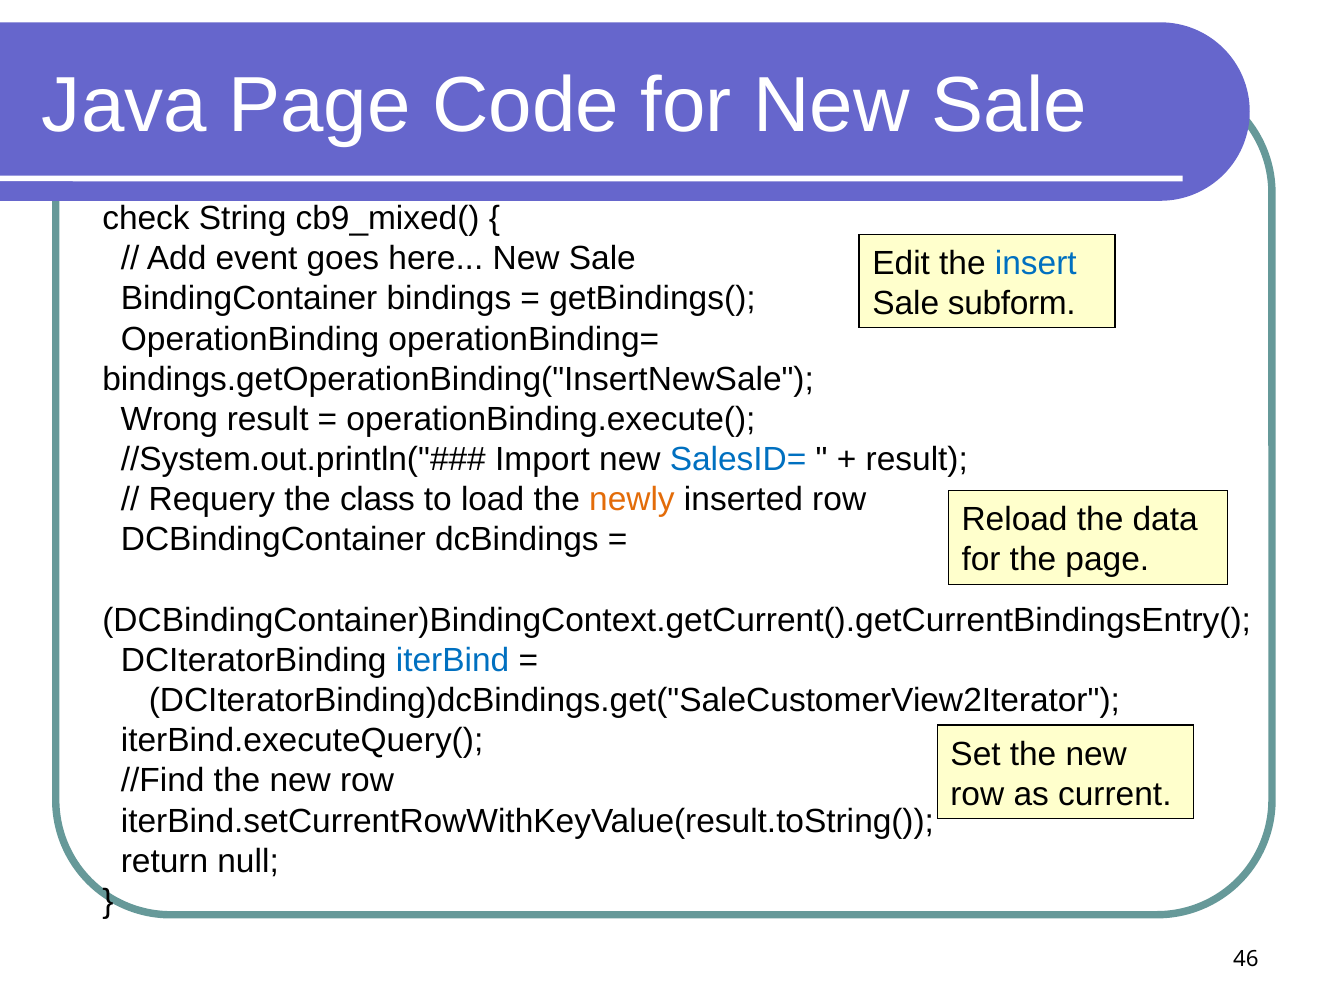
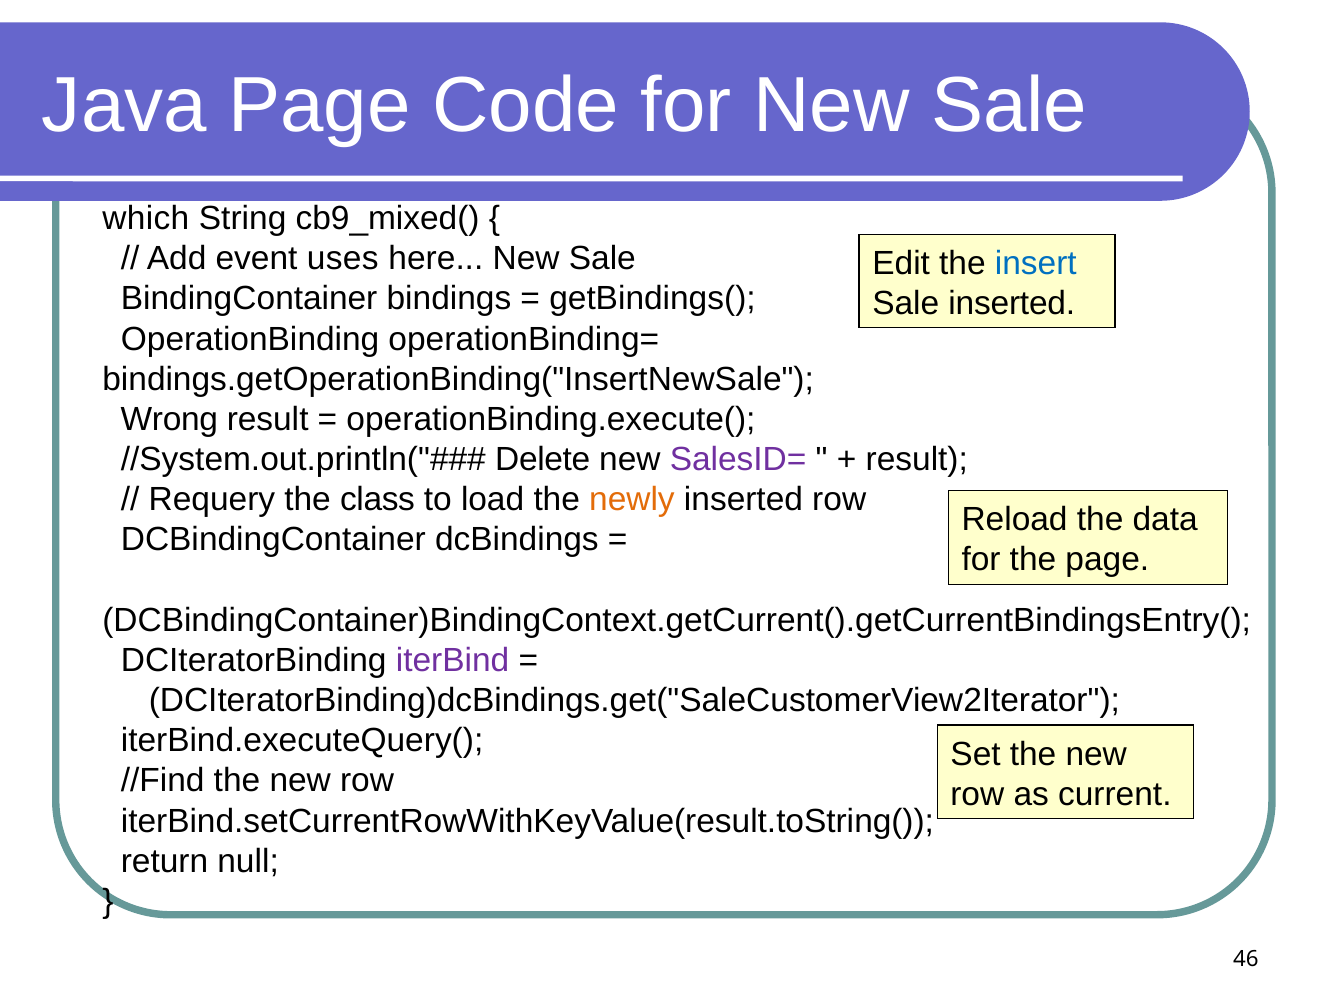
check: check -> which
goes: goes -> uses
Sale subform: subform -> inserted
Import: Import -> Delete
SalesID= colour: blue -> purple
iterBind colour: blue -> purple
